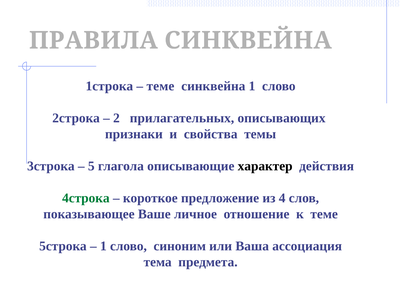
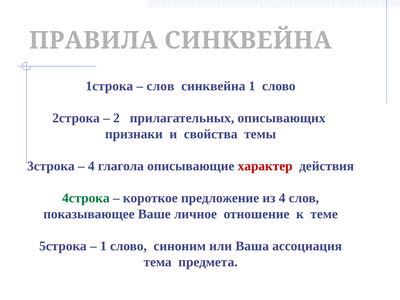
теме at (160, 86): теме -> слов
5 at (91, 166): 5 -> 4
характер colour: black -> red
